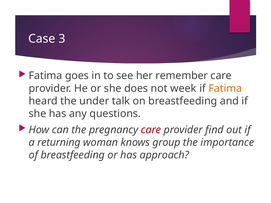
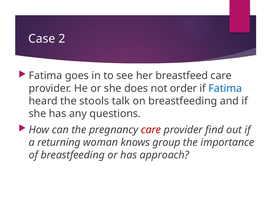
3: 3 -> 2
remember: remember -> breastfeed
week: week -> order
Fatima at (225, 88) colour: orange -> blue
under: under -> stools
